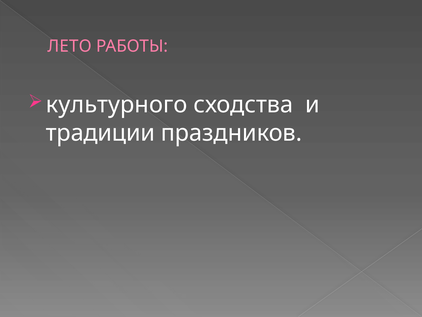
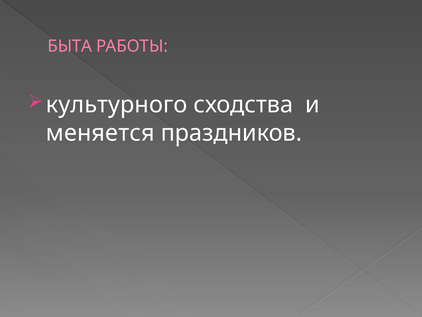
ЛЕТО: ЛЕТО -> БЫТА
традиции: традиции -> меняется
